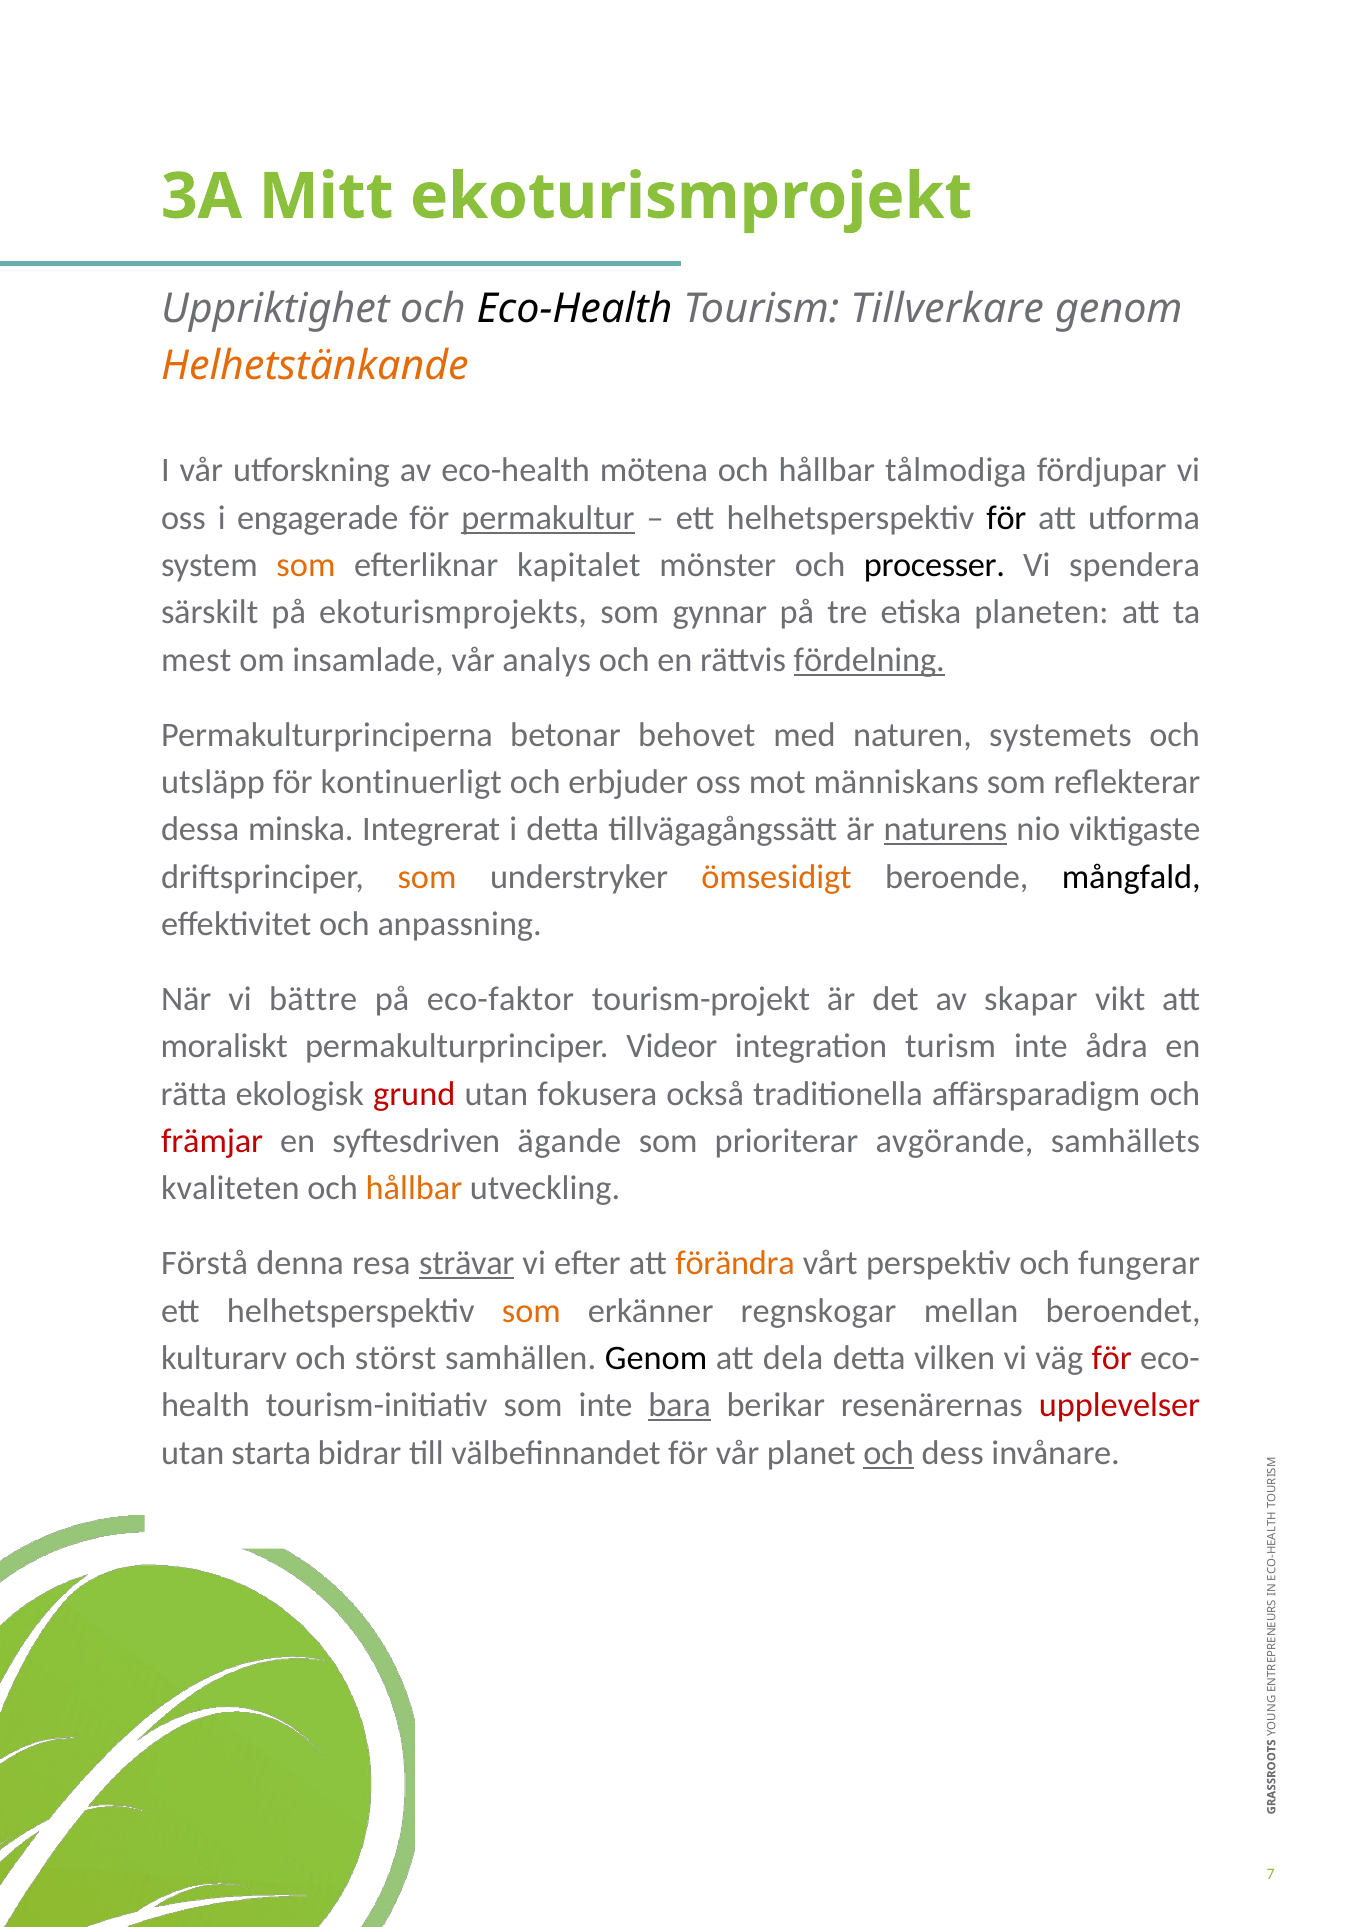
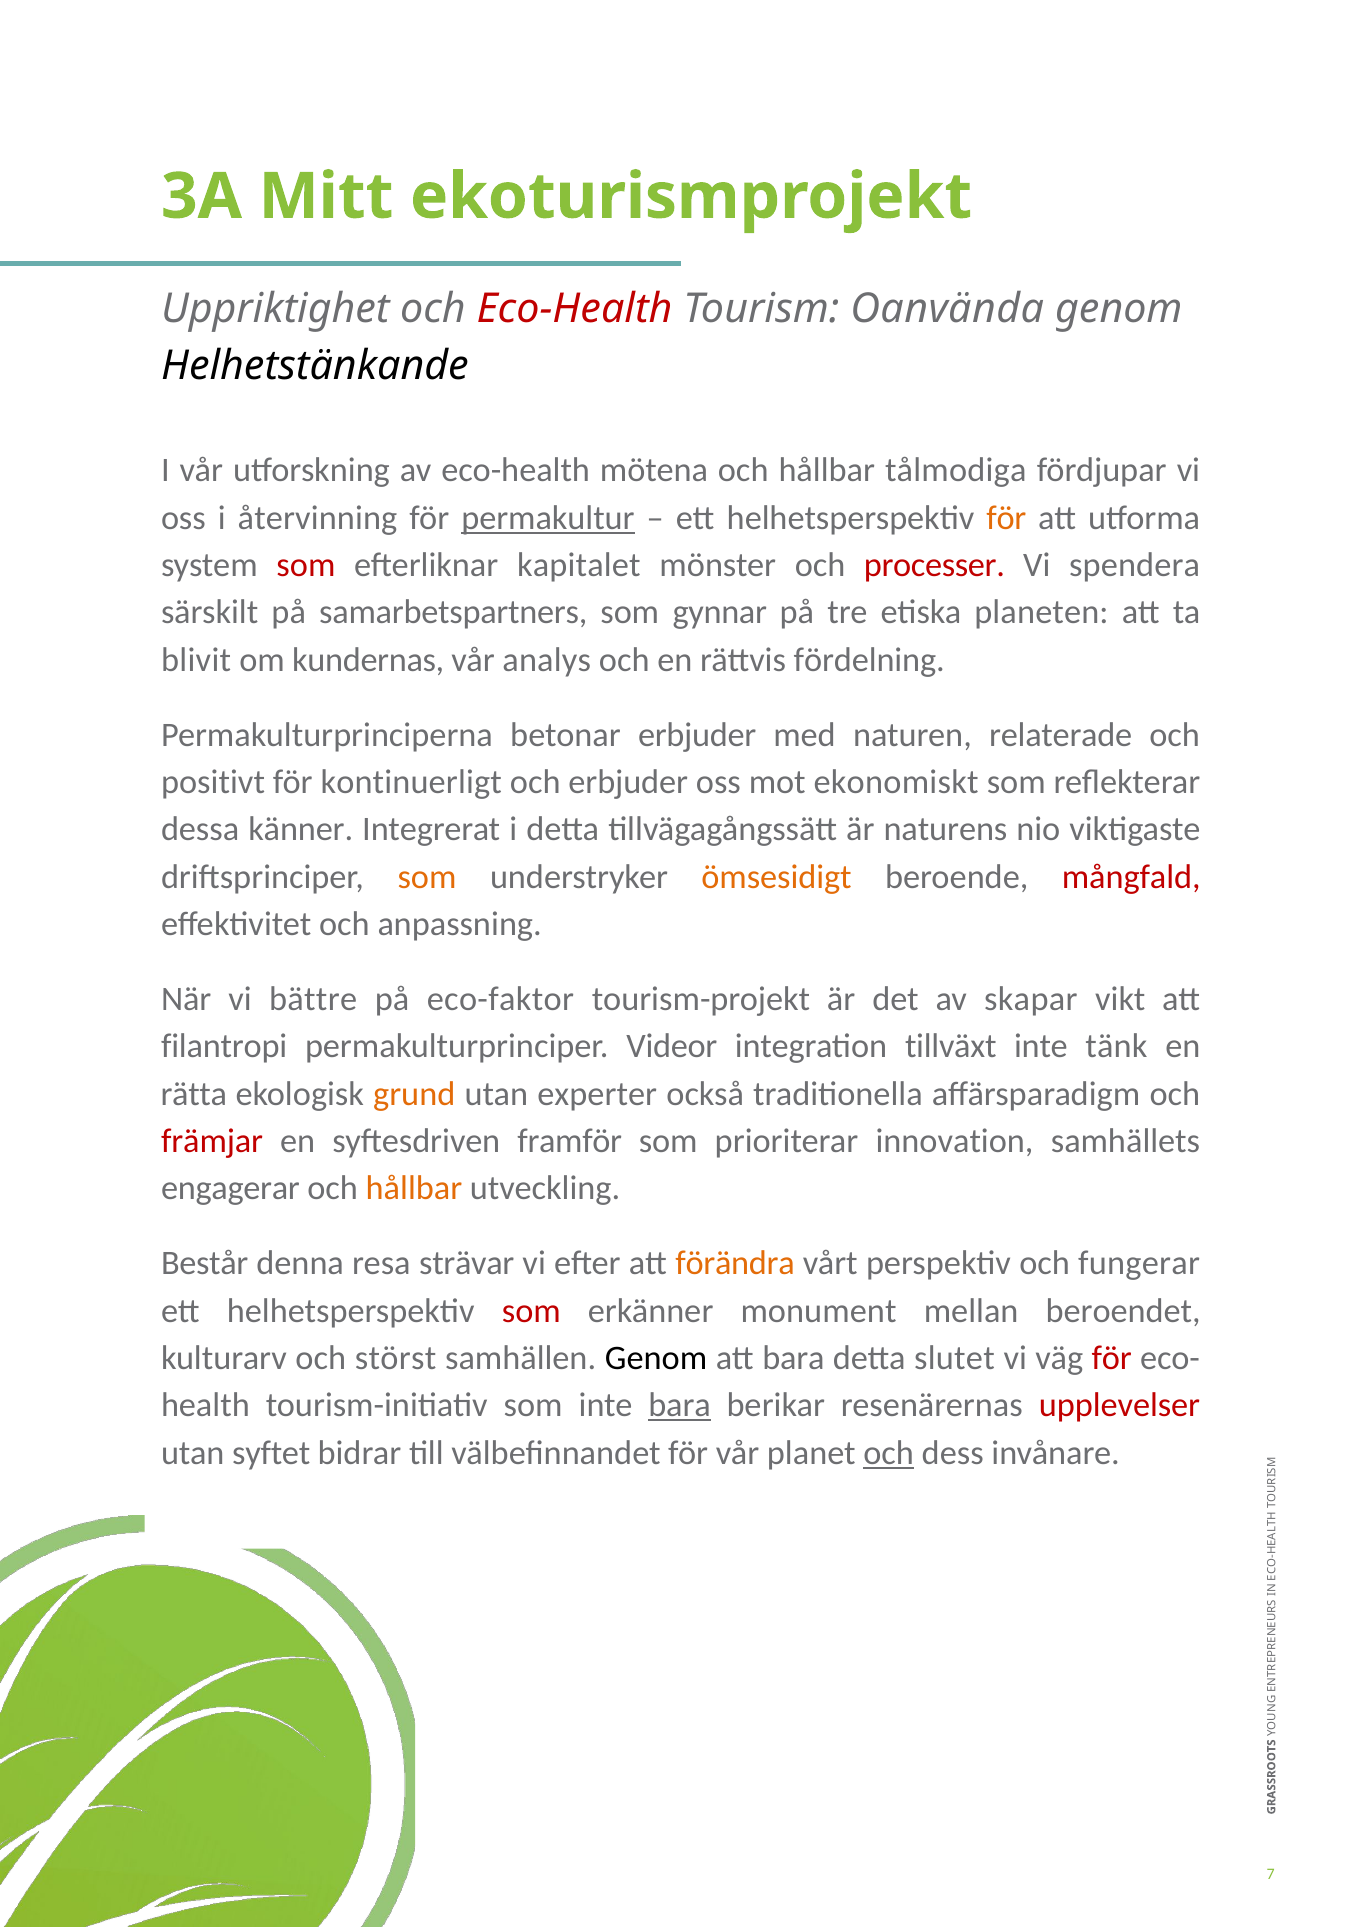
Eco-Health at (575, 309) colour: black -> red
Tillverkare: Tillverkare -> Oanvända
Helhetstänkande colour: orange -> black
engagerade: engagerade -> återvinning
för at (1006, 518) colour: black -> orange
som at (306, 566) colour: orange -> red
processer colour: black -> red
ekoturismprojekts: ekoturismprojekts -> samarbetspartners
mest: mest -> blivit
insamlade: insamlade -> kundernas
fördelning underline: present -> none
betonar behovet: behovet -> erbjuder
systemets: systemets -> relaterade
utsläpp: utsläpp -> positivt
människans: människans -> ekonomiskt
minska: minska -> känner
naturens underline: present -> none
mångfald colour: black -> red
moraliskt: moraliskt -> filantropi
turism: turism -> tillväxt
ådra: ådra -> tänk
grund colour: red -> orange
fokusera: fokusera -> experter
ägande: ägande -> framför
avgörande: avgörande -> innovation
kvaliteten: kvaliteten -> engagerar
Förstå: Förstå -> Består
strävar underline: present -> none
som at (531, 1311) colour: orange -> red
regnskogar: regnskogar -> monument
att dela: dela -> bara
vilken: vilken -> slutet
starta: starta -> syftet
